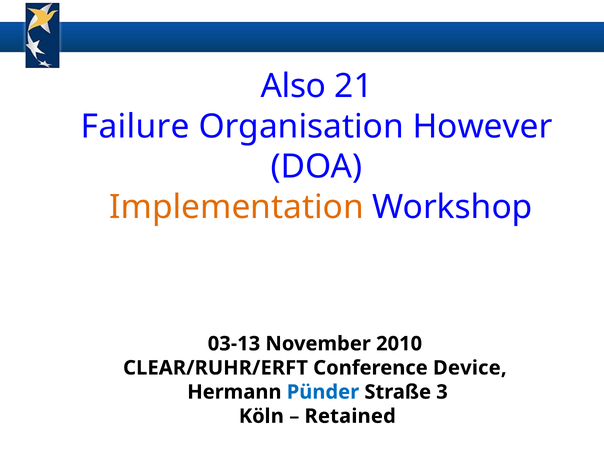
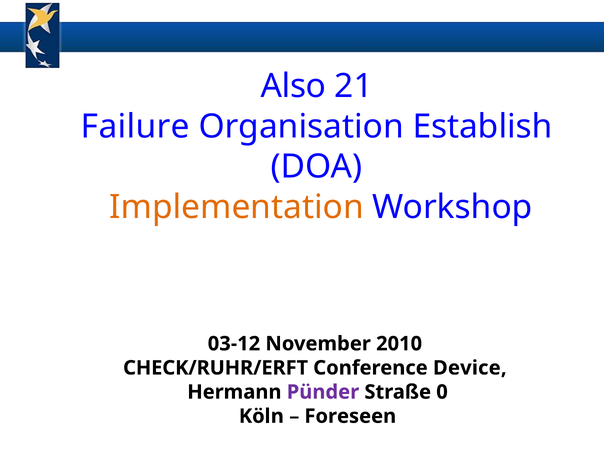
However: However -> Establish
03-13: 03-13 -> 03-12
CLEAR/RUHR/ERFT: CLEAR/RUHR/ERFT -> CHECK/RUHR/ERFT
Pünder colour: blue -> purple
3: 3 -> 0
Retained: Retained -> Foreseen
